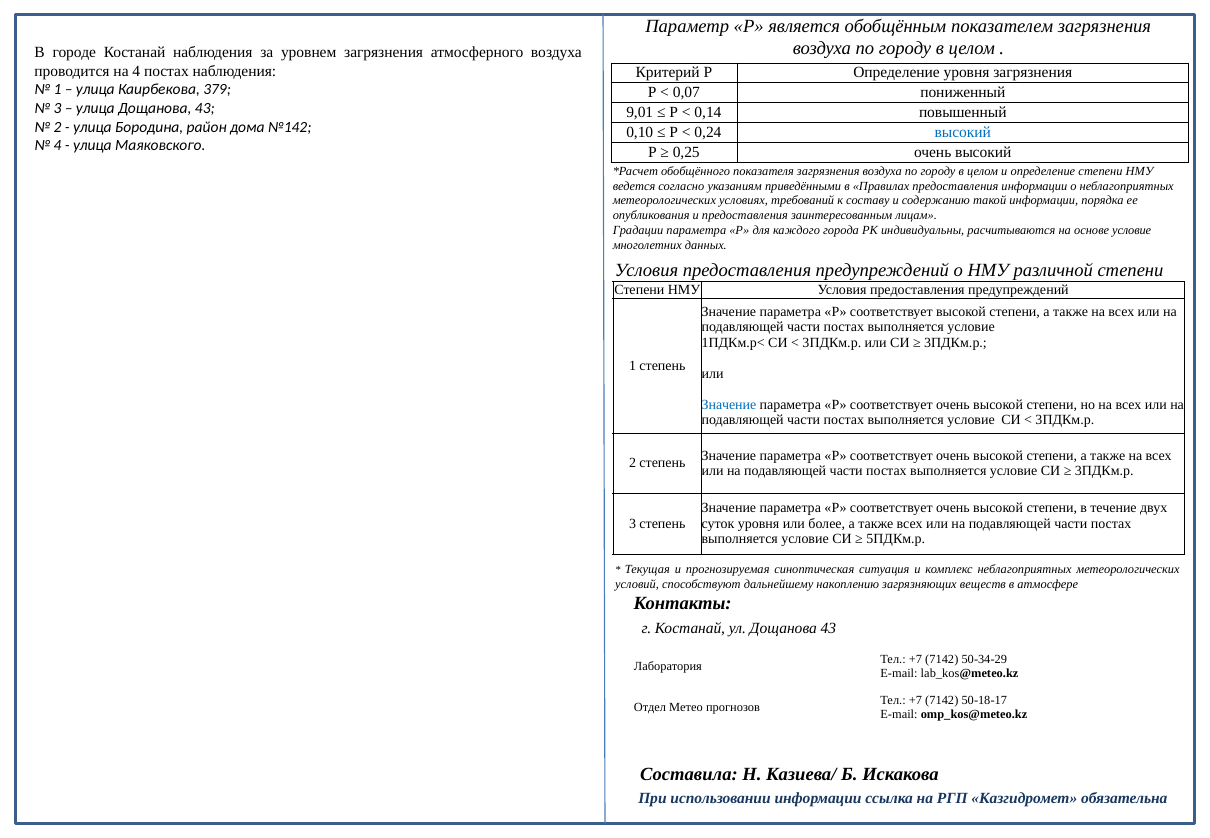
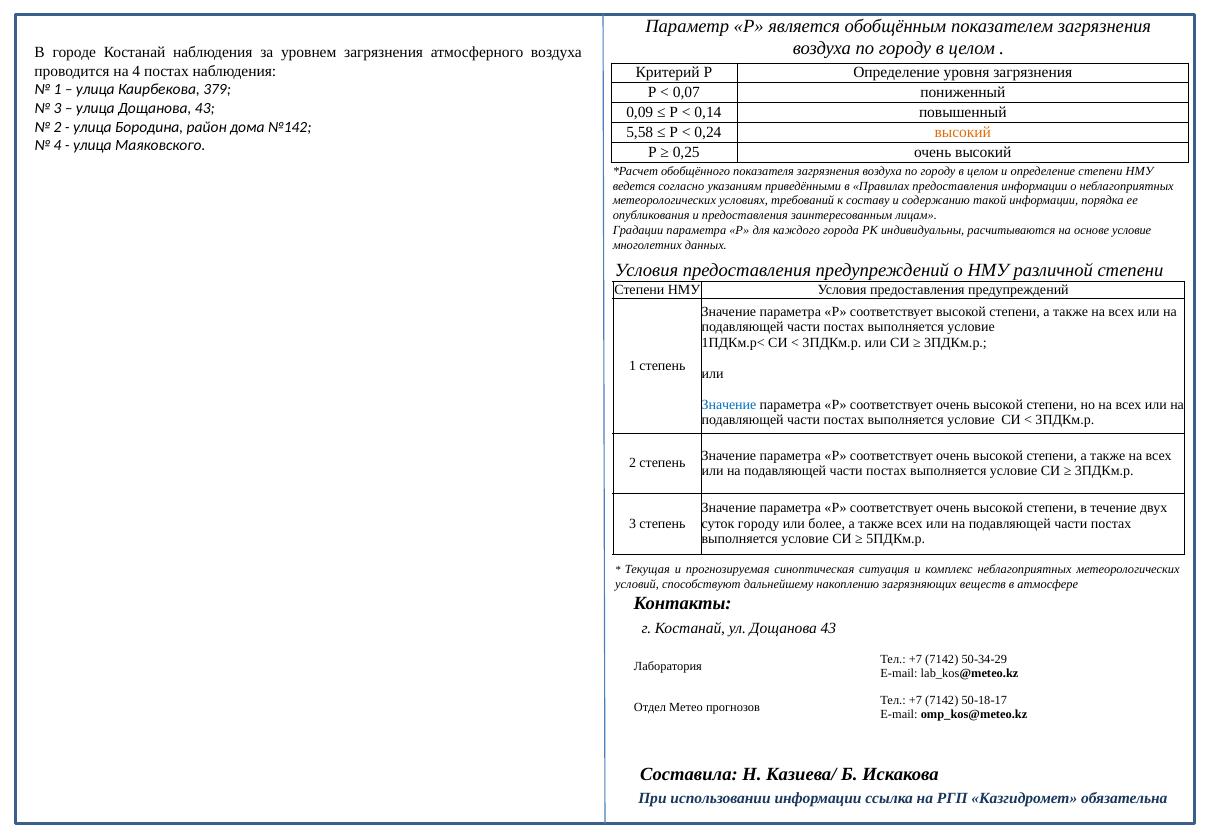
9,01: 9,01 -> 0,09
0,10: 0,10 -> 5,58
высокий at (963, 133) colour: blue -> orange
суток уровня: уровня -> городу
